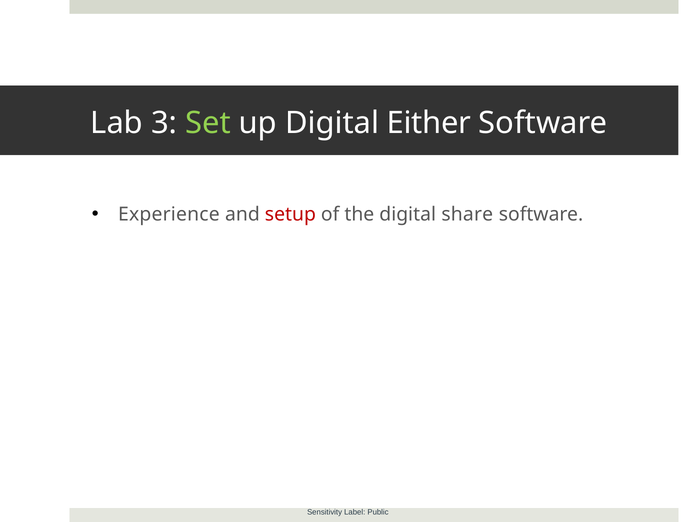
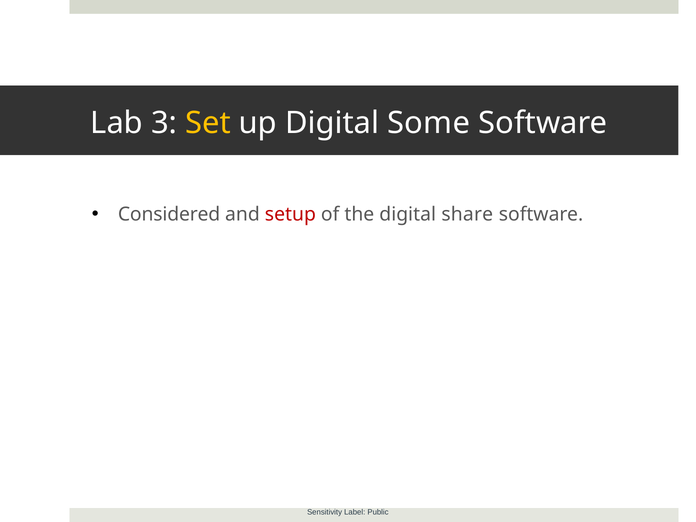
Set colour: light green -> yellow
Either: Either -> Some
Experience: Experience -> Considered
